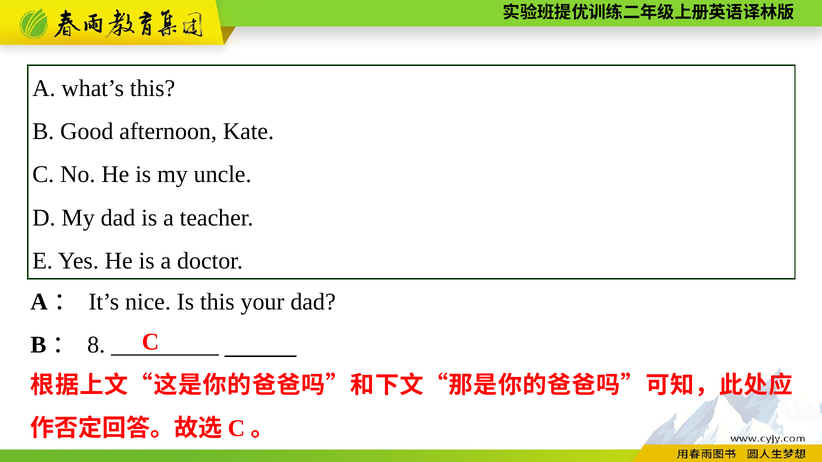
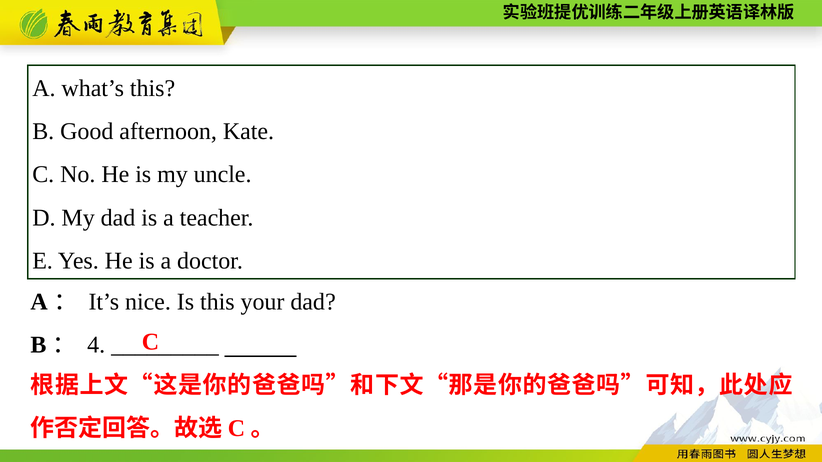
8: 8 -> 4
